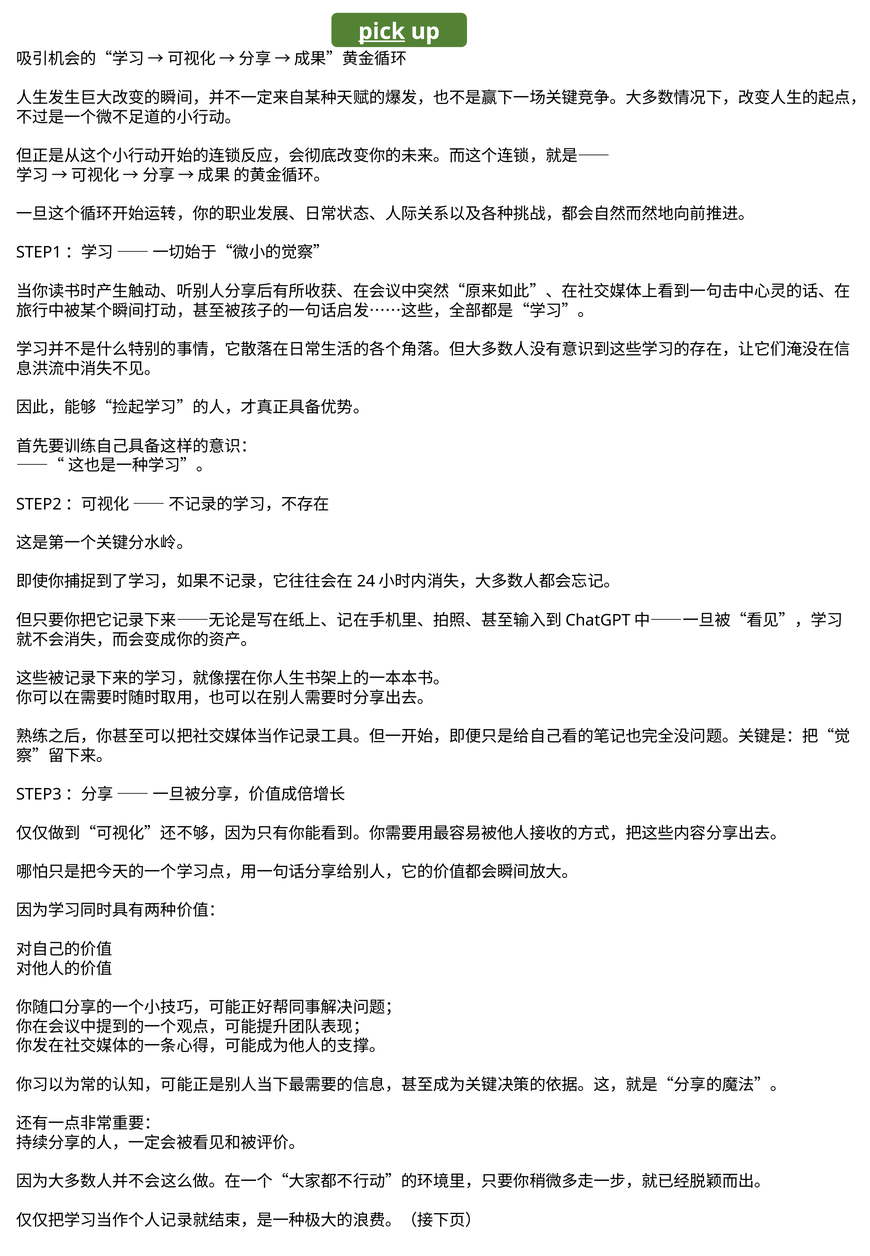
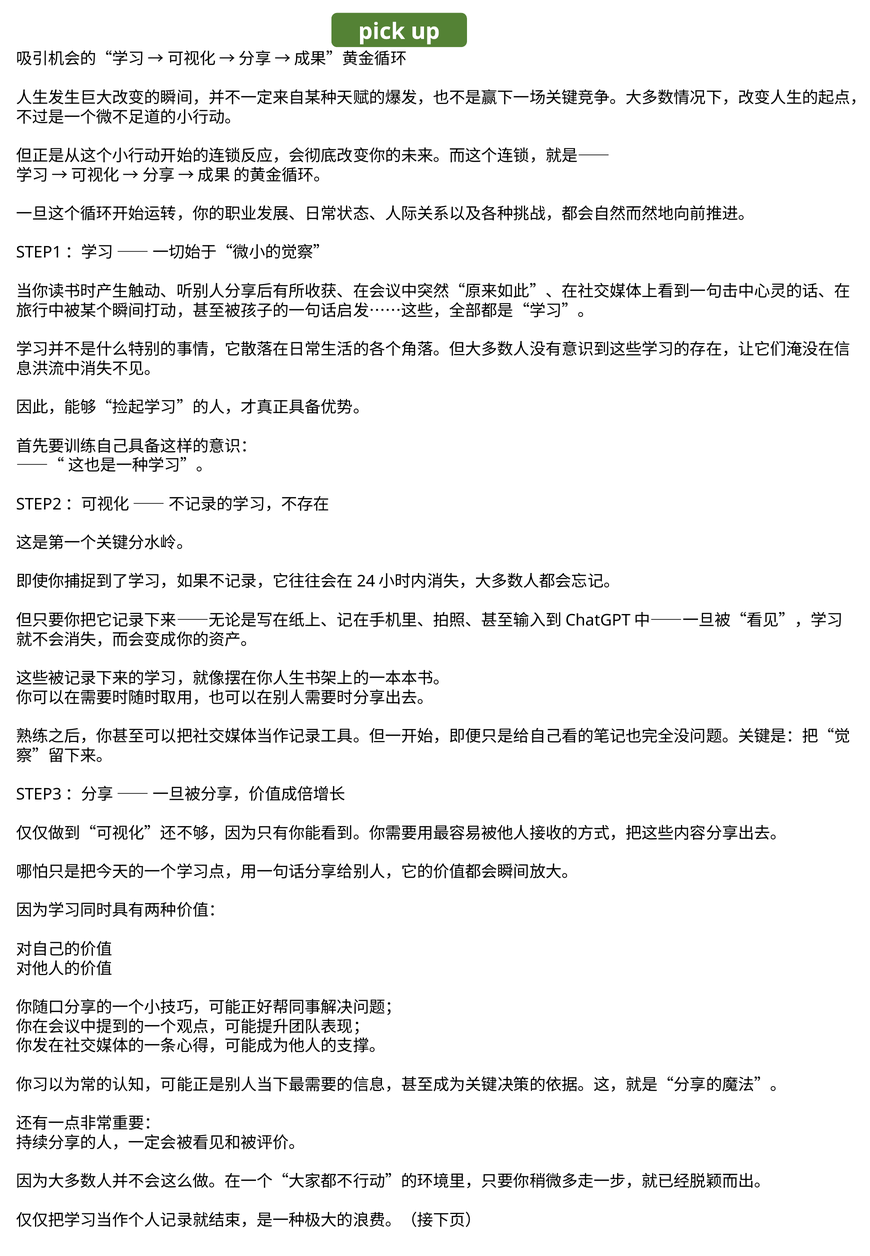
pick underline: present -> none
